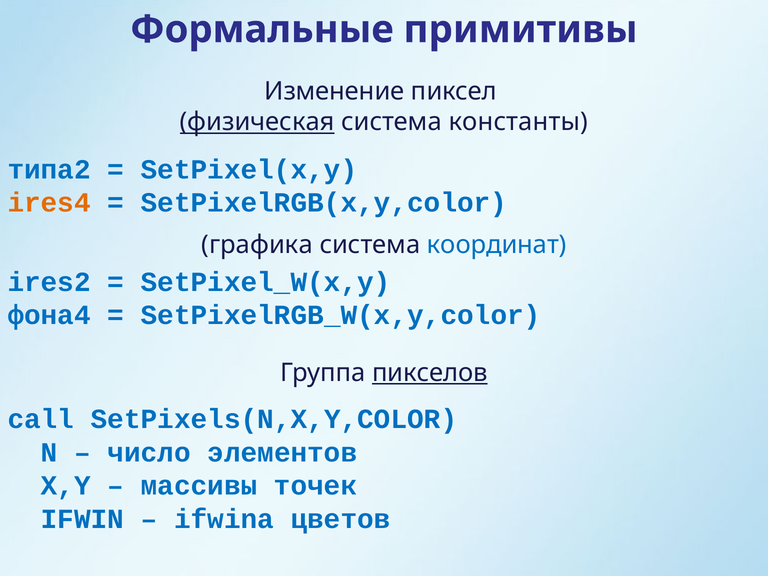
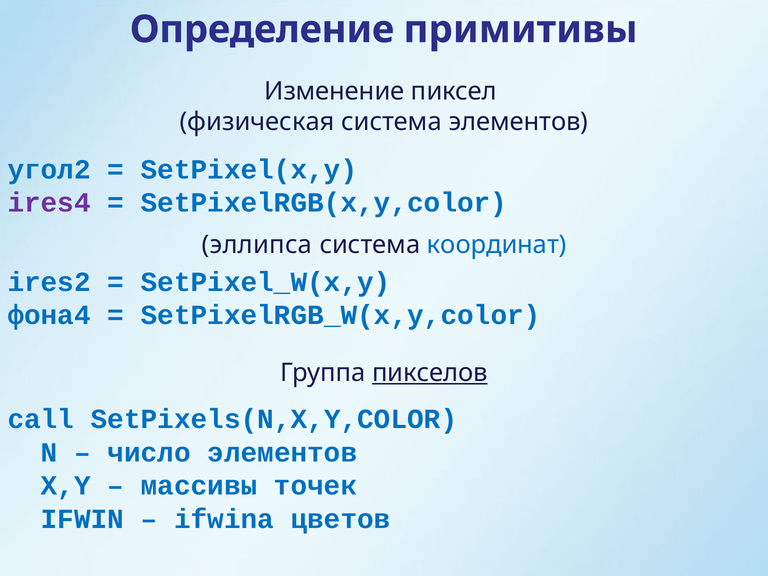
Формальные: Формальные -> Определение
физическая underline: present -> none
система константы: константы -> элементов
типа2: типа2 -> угол2
ires4 colour: orange -> purple
графика: графика -> эллипса
